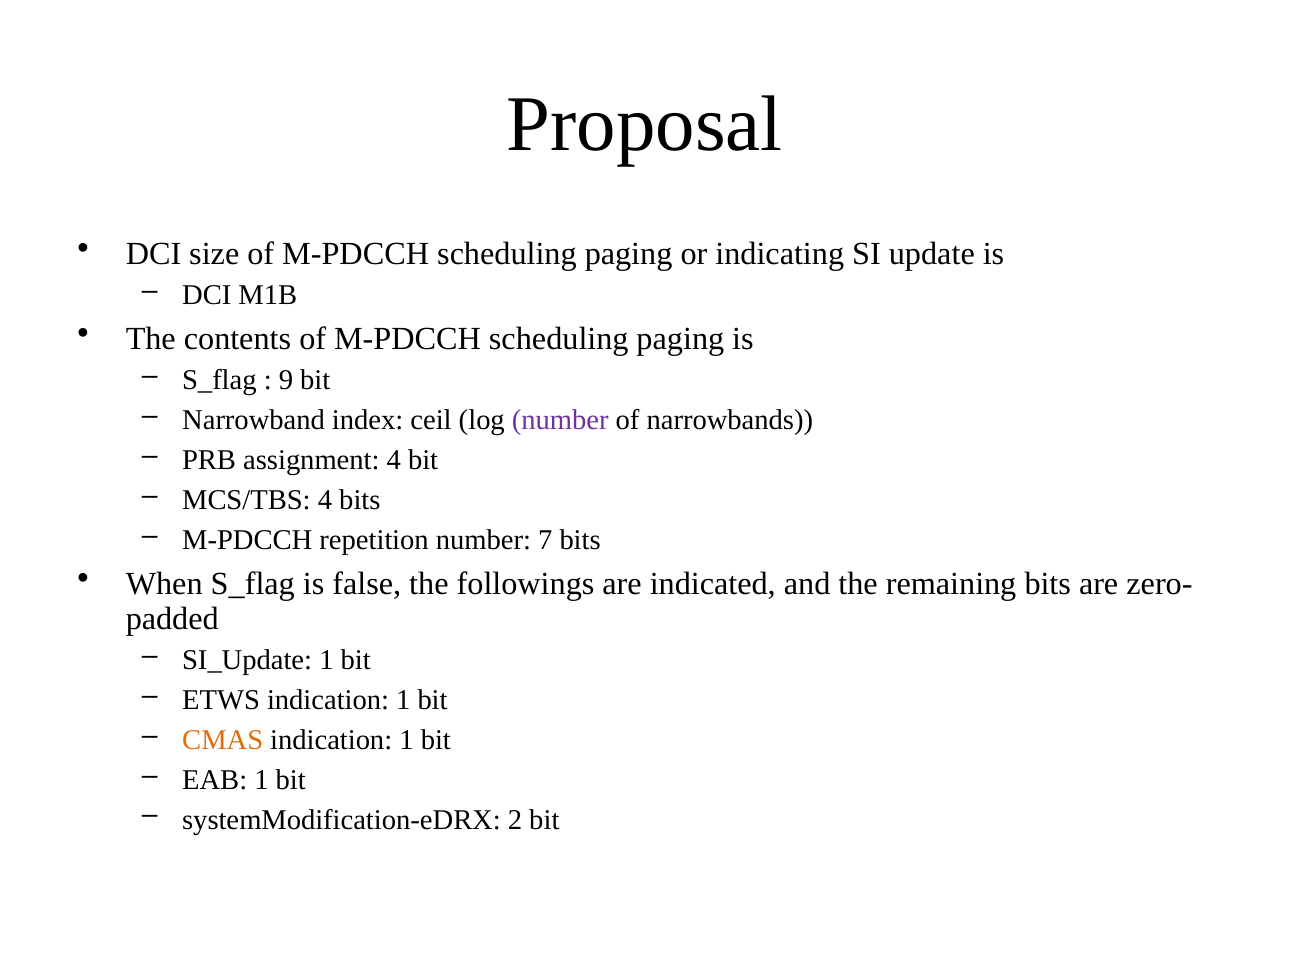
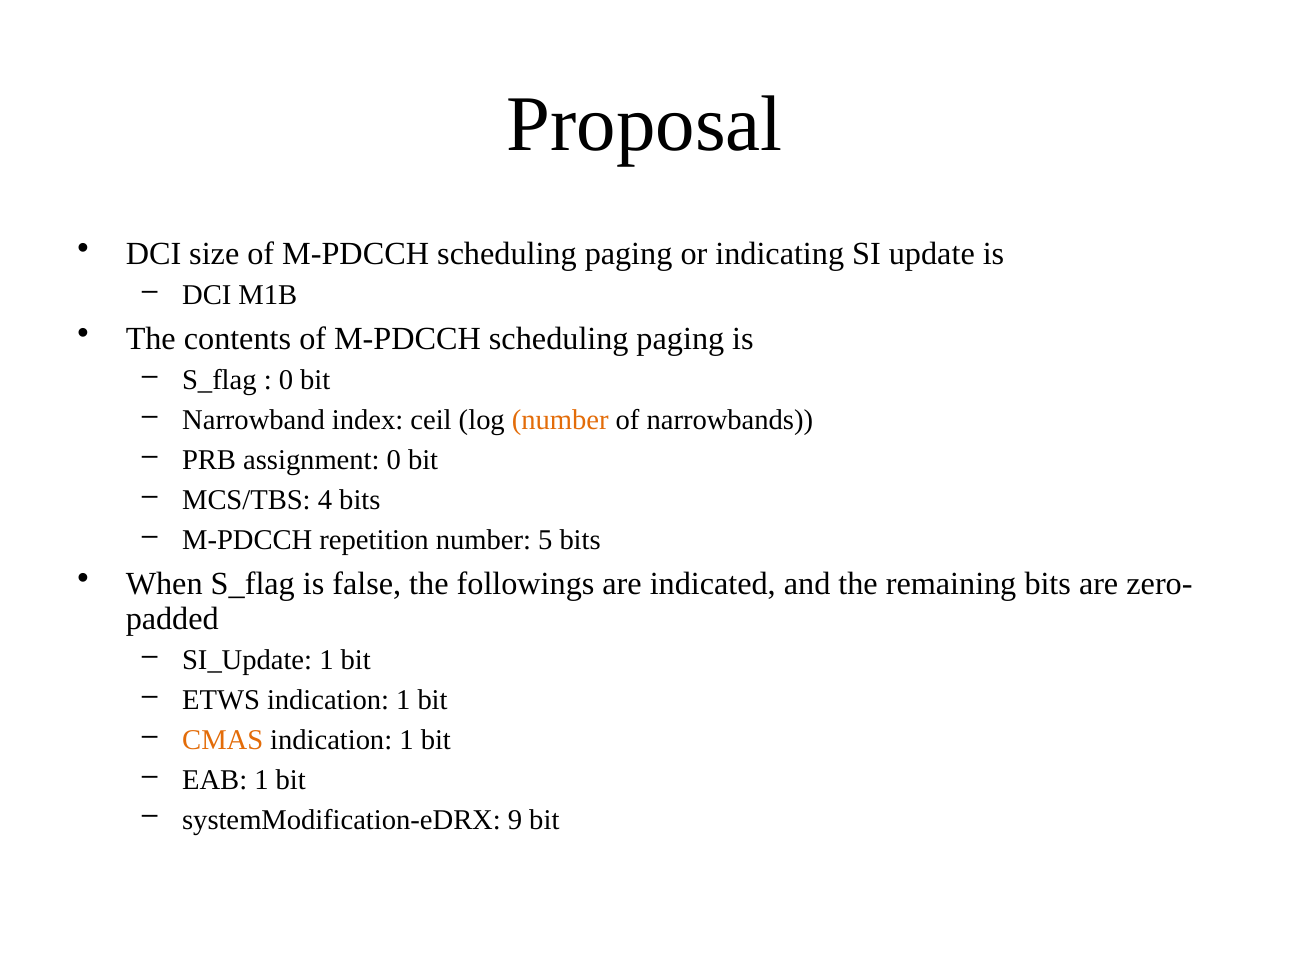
9 at (286, 380): 9 -> 0
number at (560, 420) colour: purple -> orange
assignment 4: 4 -> 0
7: 7 -> 5
2: 2 -> 9
